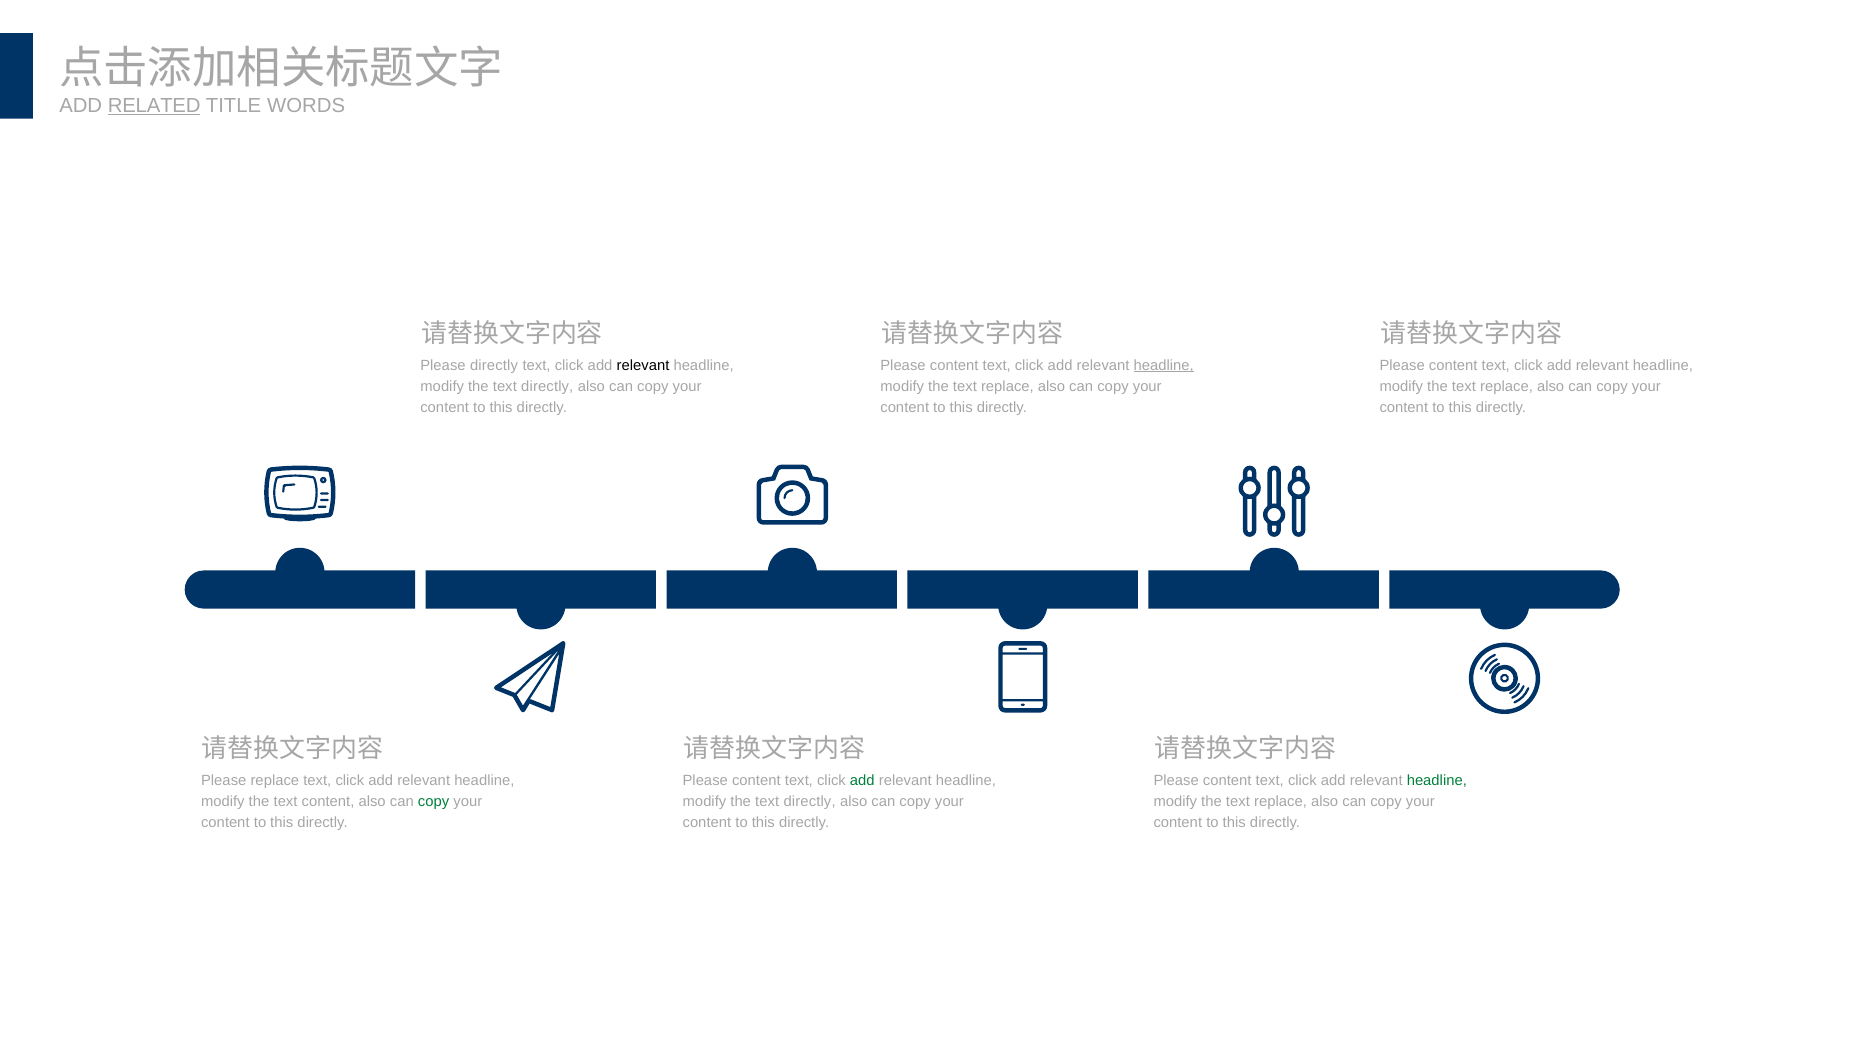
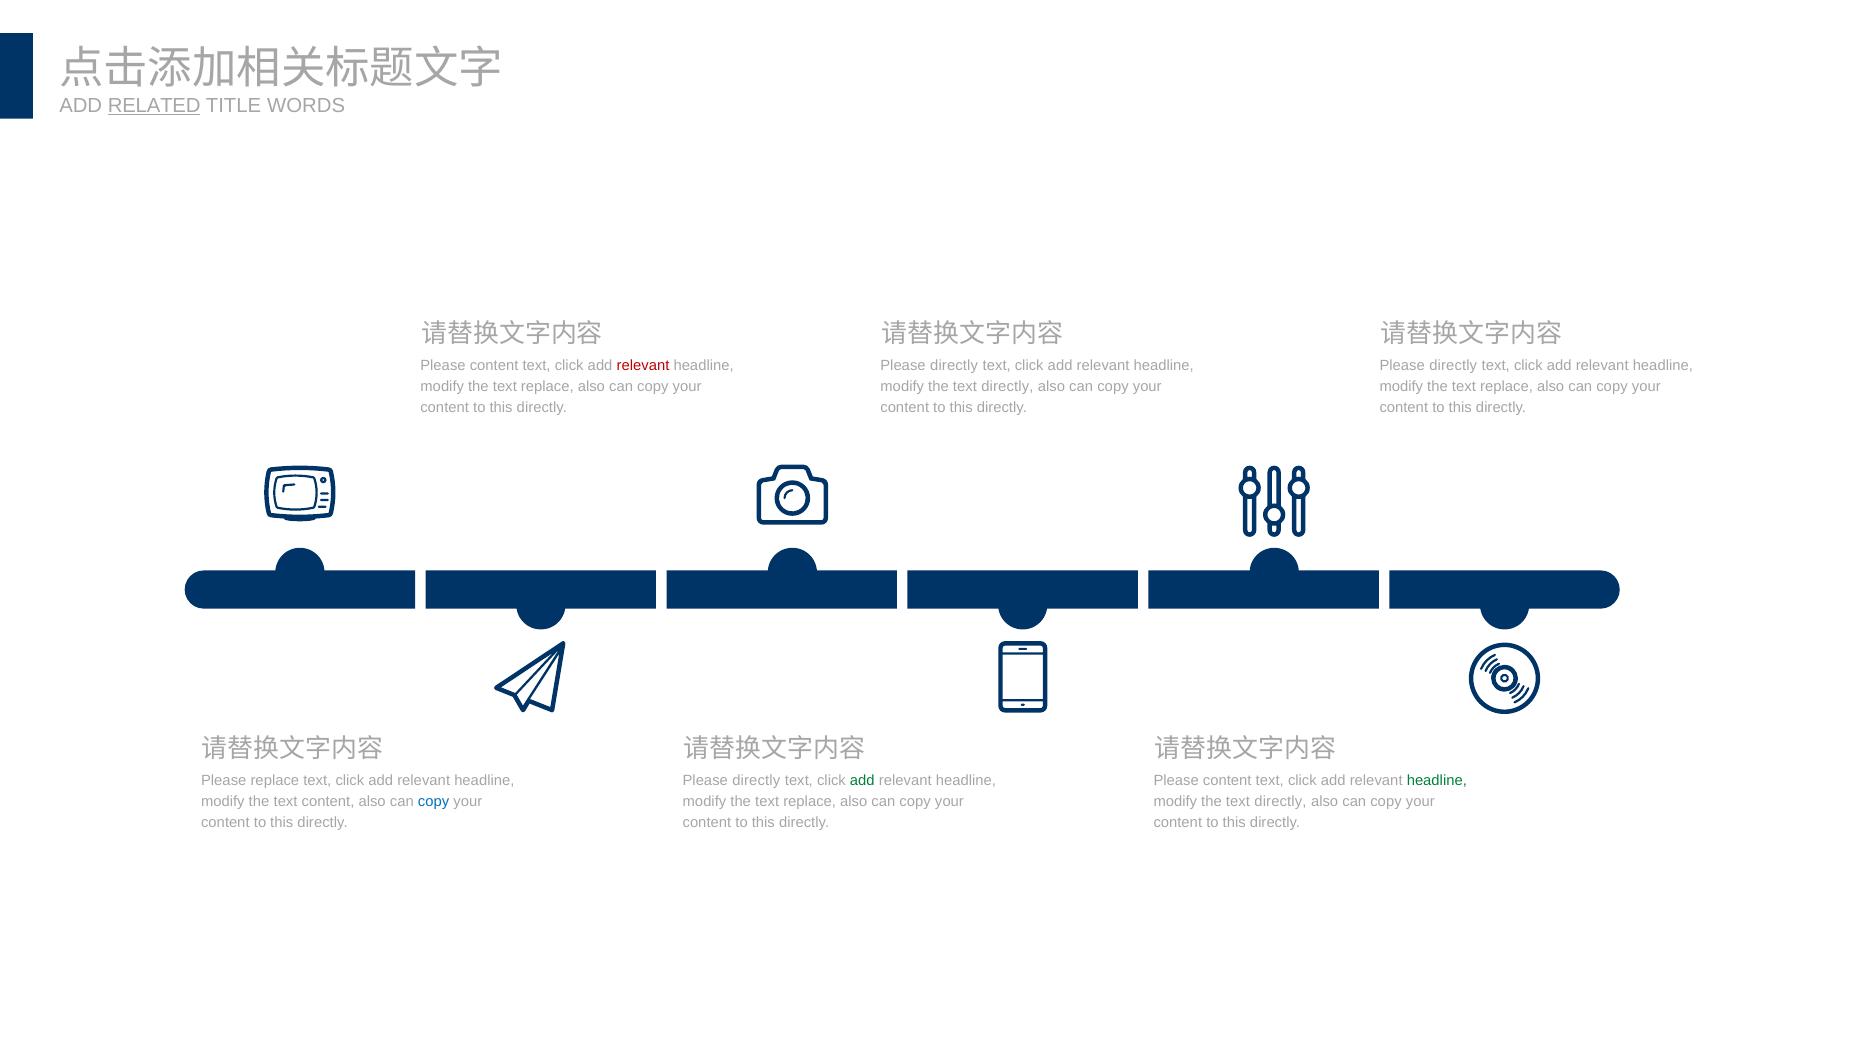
directly at (494, 366): directly -> content
relevant at (643, 366) colour: black -> red
content at (954, 366): content -> directly
headline at (1164, 366) underline: present -> none
content at (1453, 366): content -> directly
directly at (547, 387): directly -> replace
replace at (1007, 387): replace -> directly
content at (756, 781): content -> directly
copy at (434, 802) colour: green -> blue
directly at (810, 802): directly -> replace
replace at (1281, 802): replace -> directly
